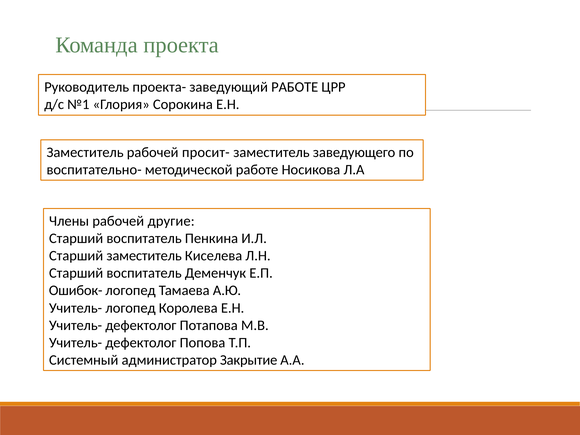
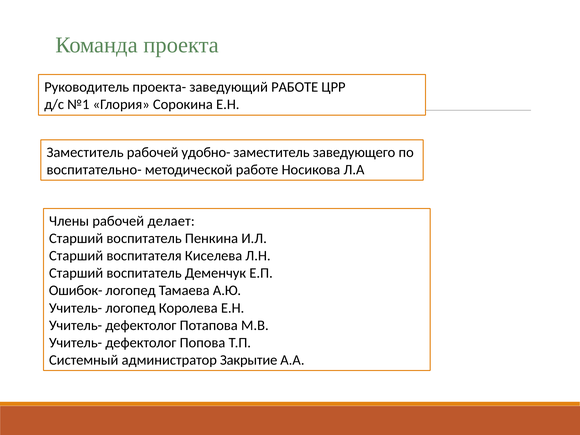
просит-: просит- -> удобно-
другие: другие -> делает
Старший заместитель: заместитель -> воспитателя
